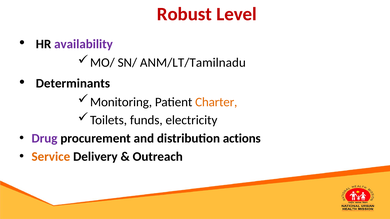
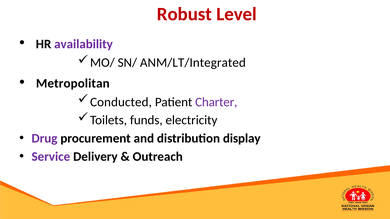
ANM/LT/Tamilnadu: ANM/LT/Tamilnadu -> ANM/LT/Integrated
Determinants: Determinants -> Metropolitan
Monitoring: Monitoring -> Conducted
Charter colour: orange -> purple
actions: actions -> display
Service colour: orange -> purple
